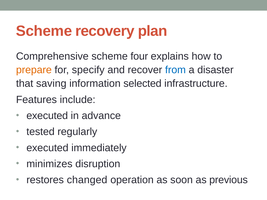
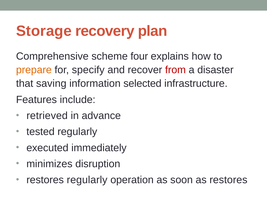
Scheme at (44, 31): Scheme -> Storage
from colour: blue -> red
executed at (47, 116): executed -> retrieved
restores changed: changed -> regularly
as previous: previous -> restores
